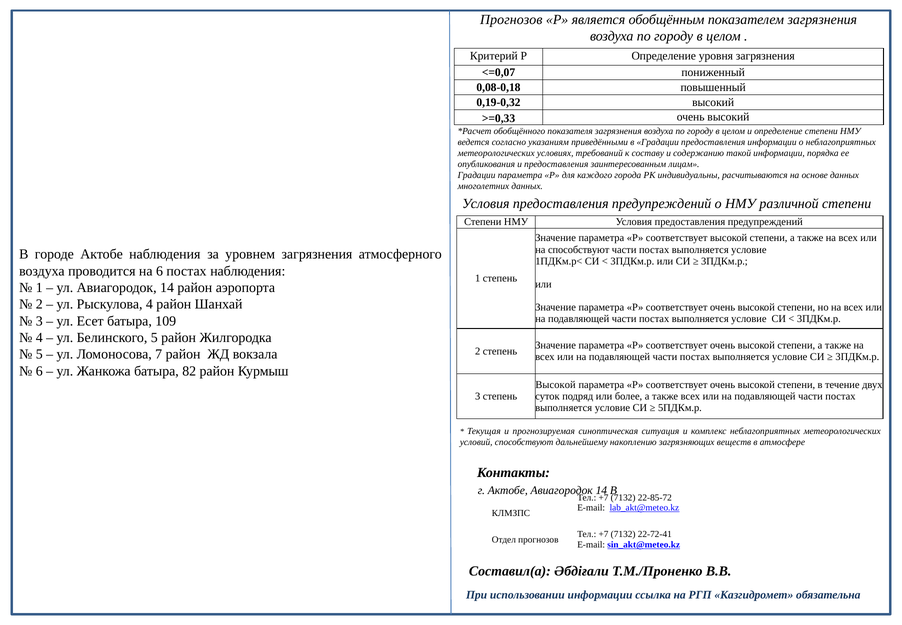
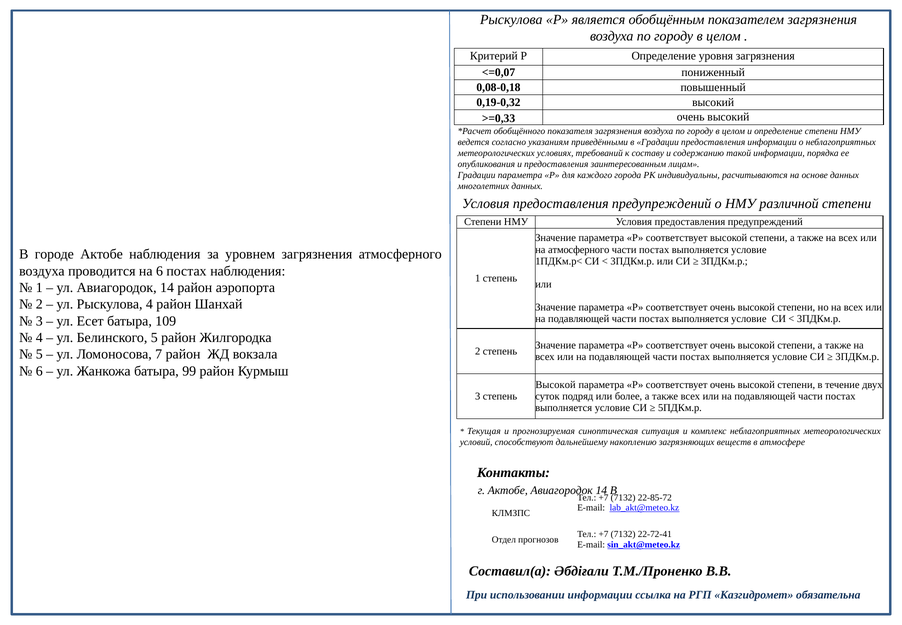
Прогнозов at (511, 19): Прогнозов -> Рыскулова
на способствуют: способствуют -> атмосферного
82: 82 -> 99
